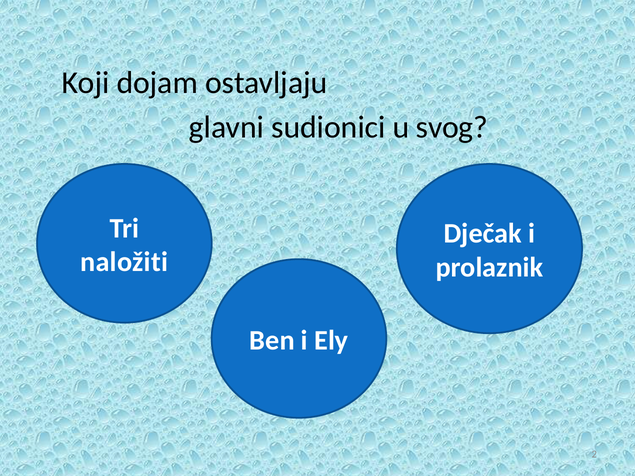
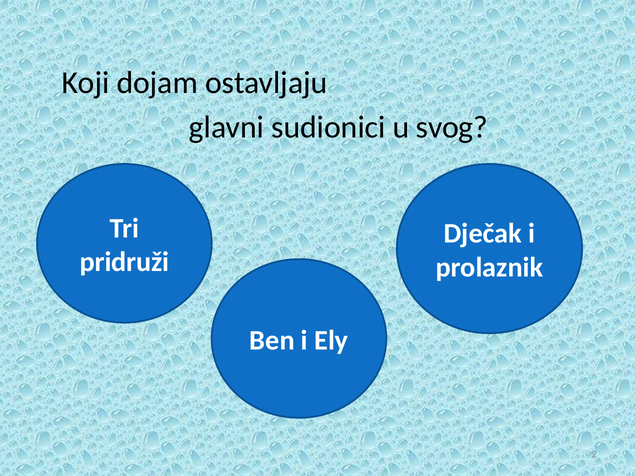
naložiti: naložiti -> pridruži
